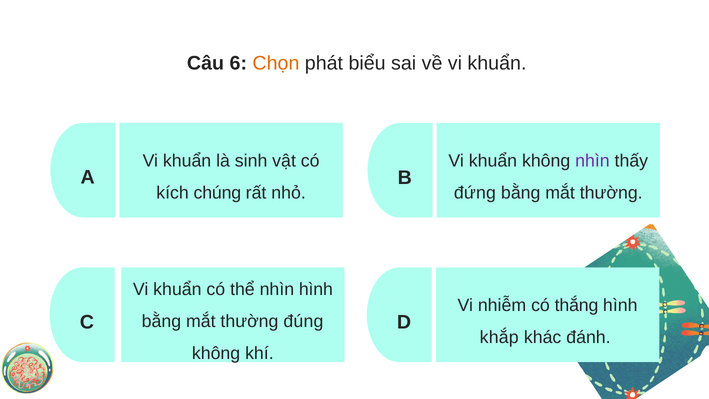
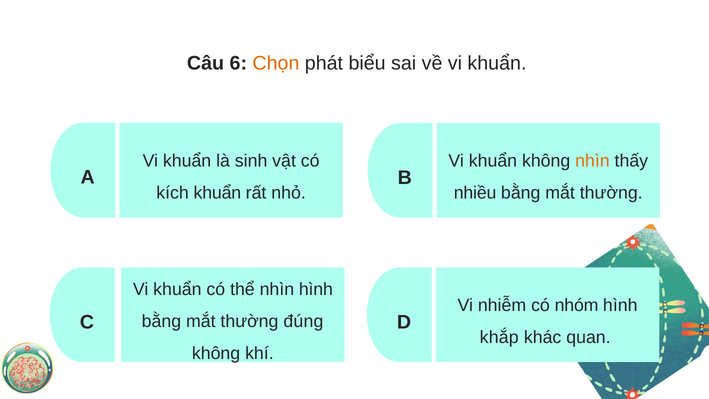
nhìn at (592, 161) colour: purple -> orange
kích chúng: chúng -> khuẩn
đứng: đứng -> nhiều
thắng: thắng -> nhóm
đánh: đánh -> quan
